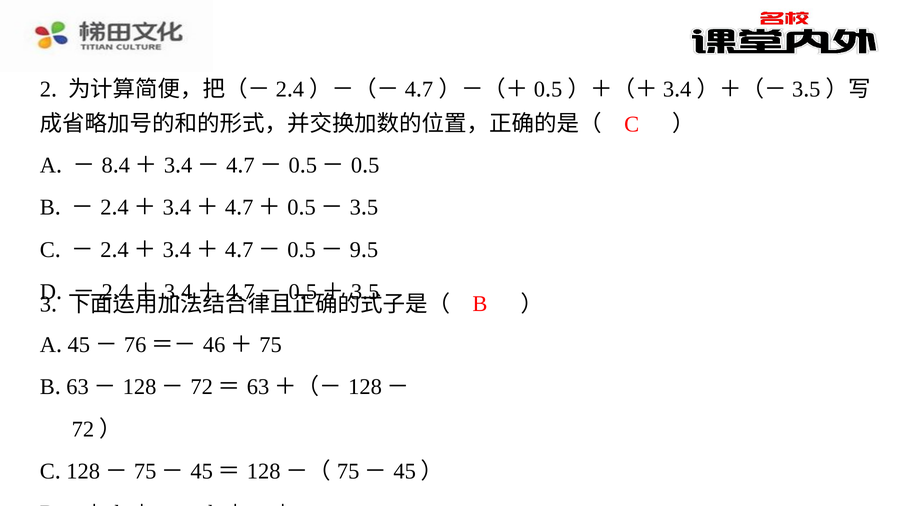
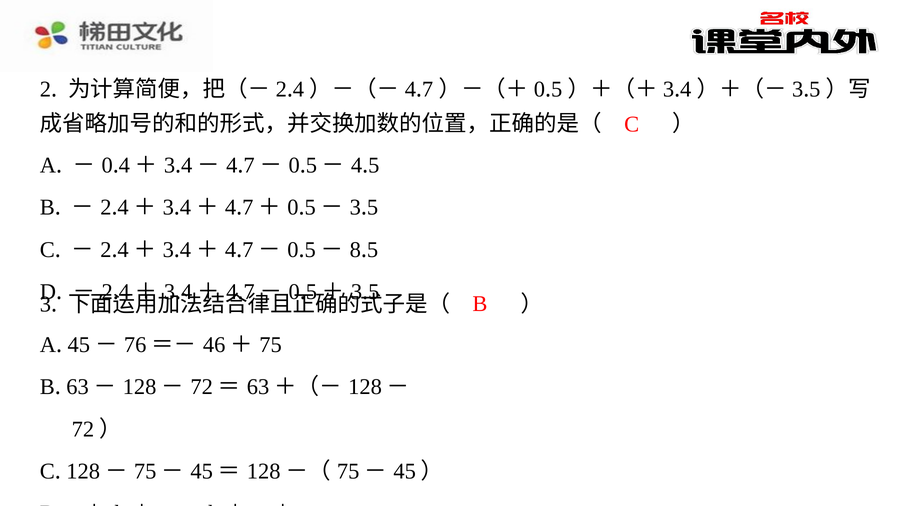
8 at (107, 165): 8 -> 0
0 at (357, 165): 0 -> 4
9: 9 -> 8
